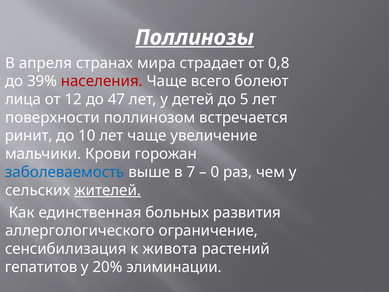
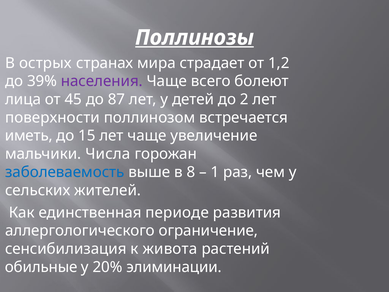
апреля: апреля -> острых
0,8: 0,8 -> 1,2
населения colour: red -> purple
12: 12 -> 45
47: 47 -> 87
5: 5 -> 2
ринит: ринит -> иметь
10: 10 -> 15
Крови: Крови -> Числа
7: 7 -> 8
0: 0 -> 1
жителей underline: present -> none
больных: больных -> периоде
гепатитов: гепатитов -> обильные
